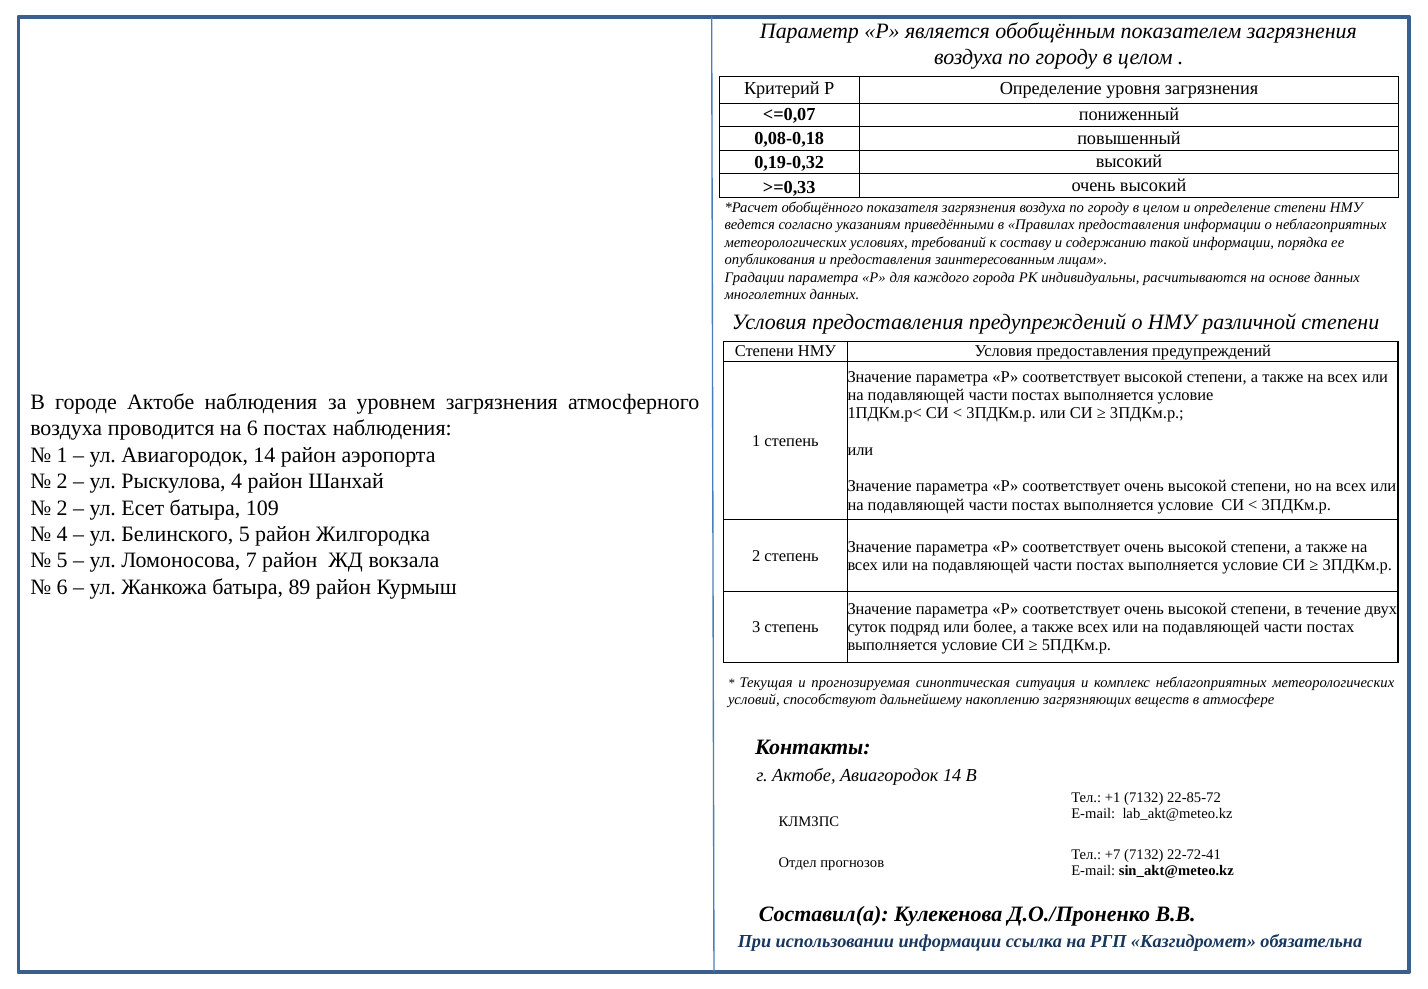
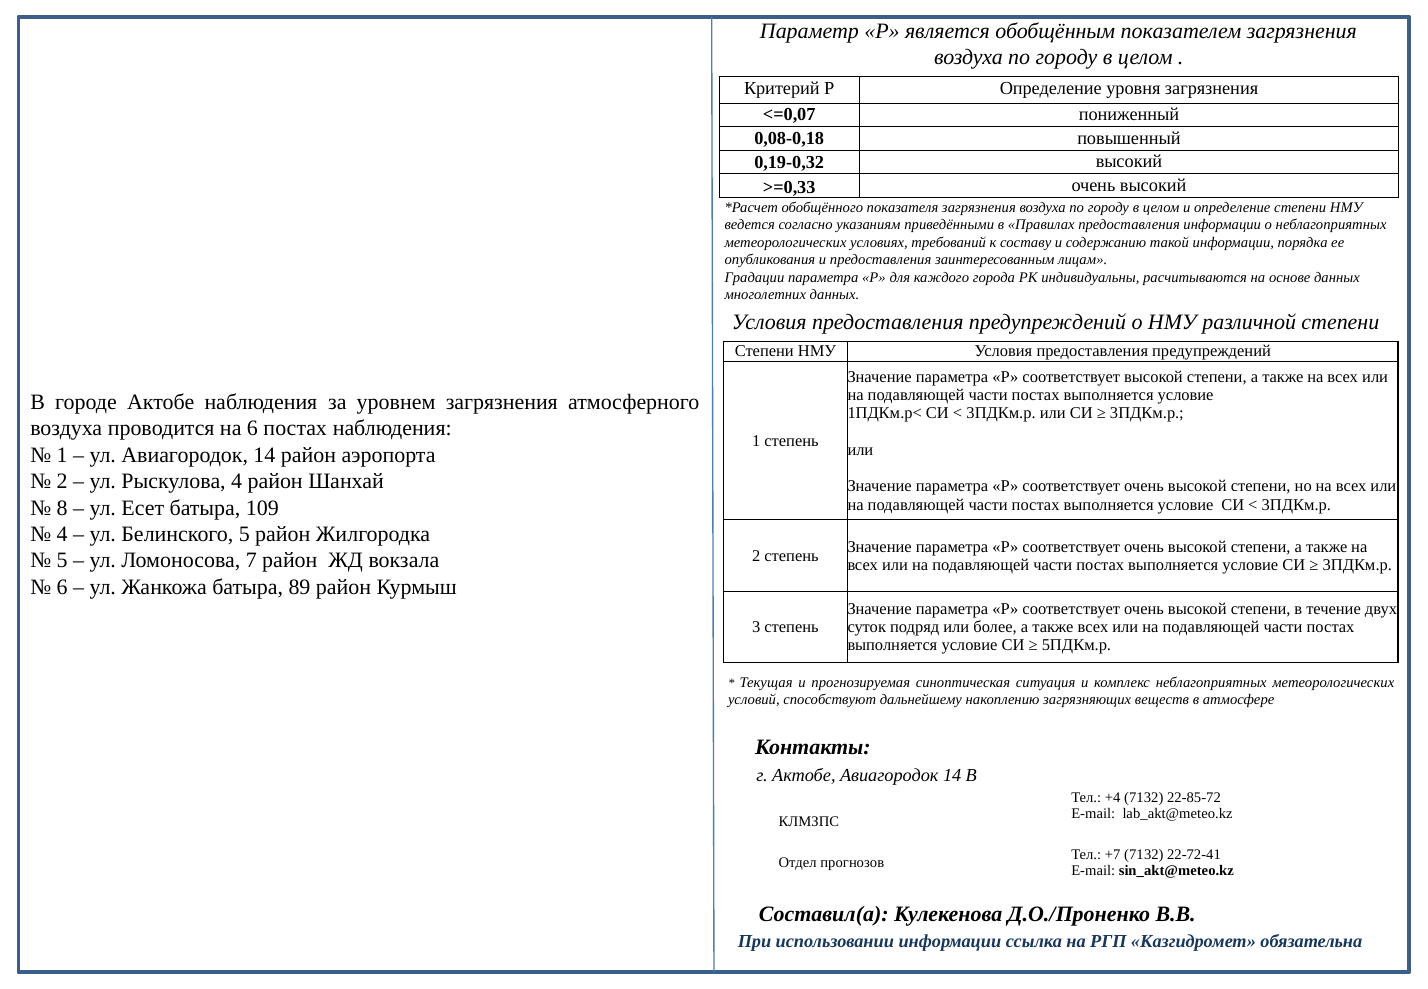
2 at (62, 508): 2 -> 8
+1: +1 -> +4
